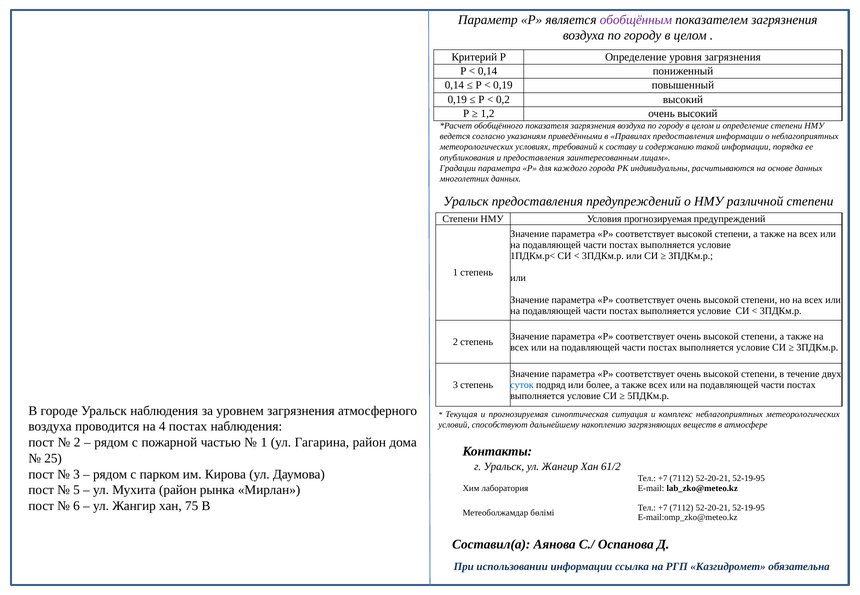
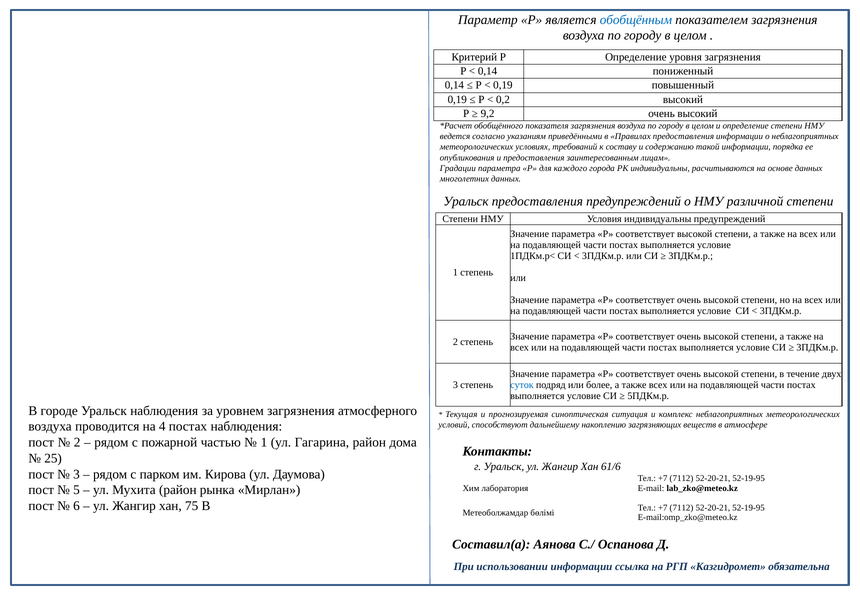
обобщённым colour: purple -> blue
1,2: 1,2 -> 9,2
Условия прогнозируемая: прогнозируемая -> индивидуальны
61/2: 61/2 -> 61/6
